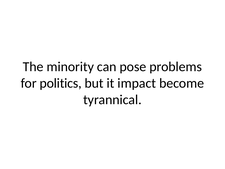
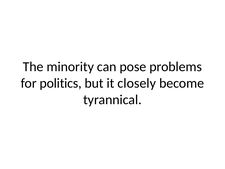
impact: impact -> closely
